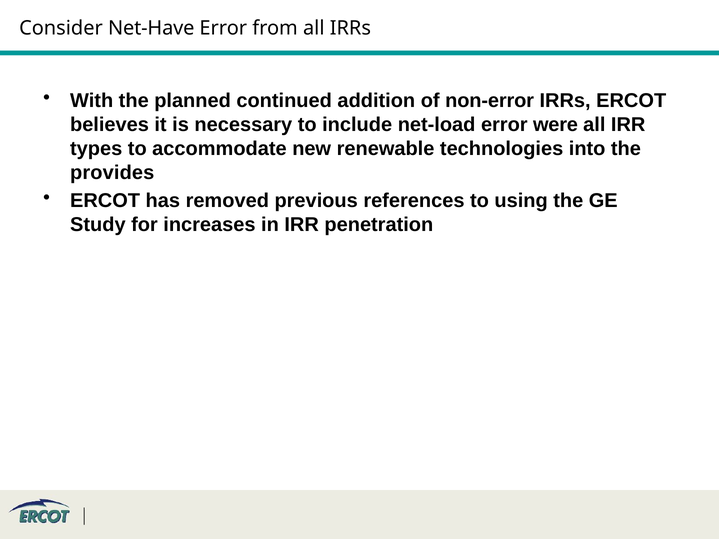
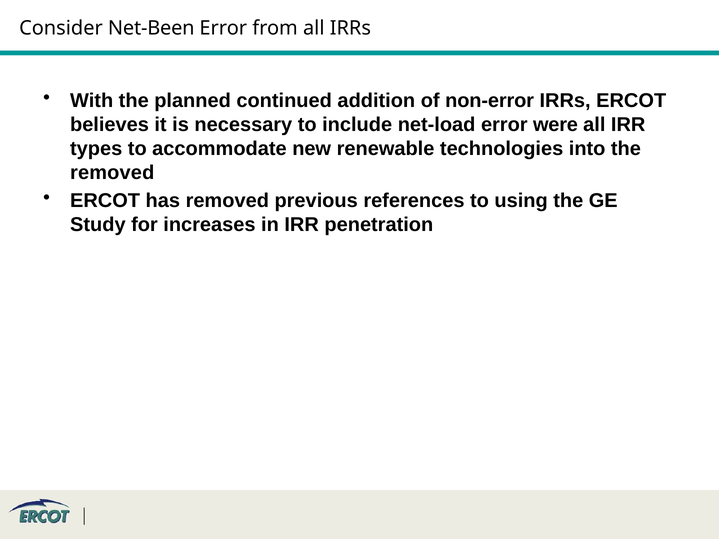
Net-Have: Net-Have -> Net-Been
provides at (112, 173): provides -> removed
